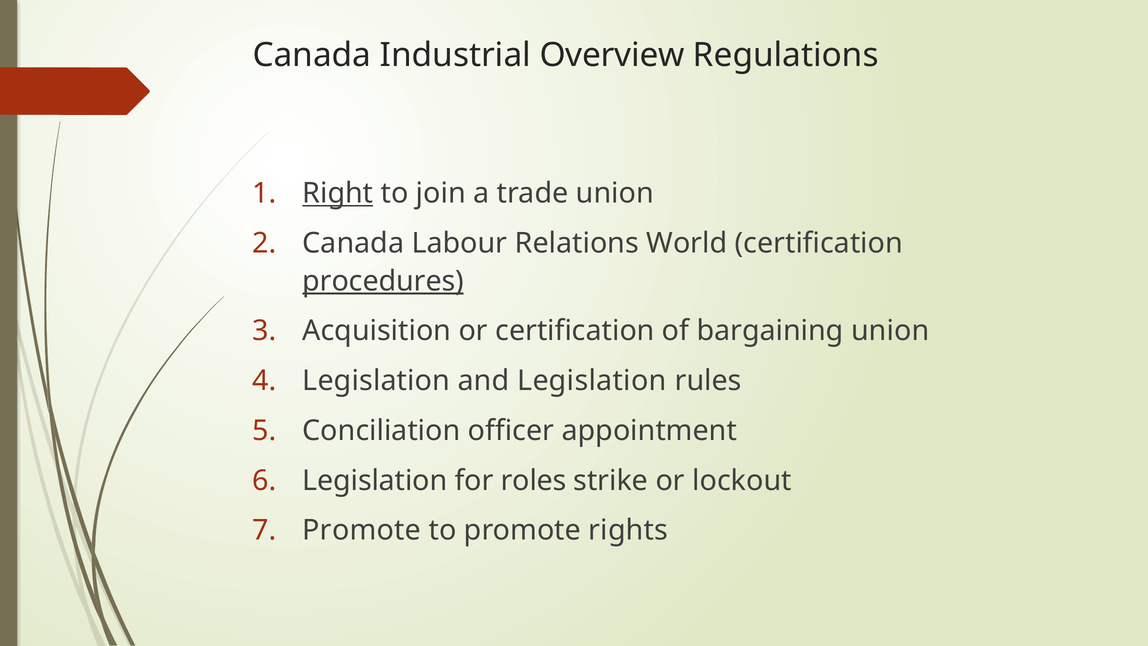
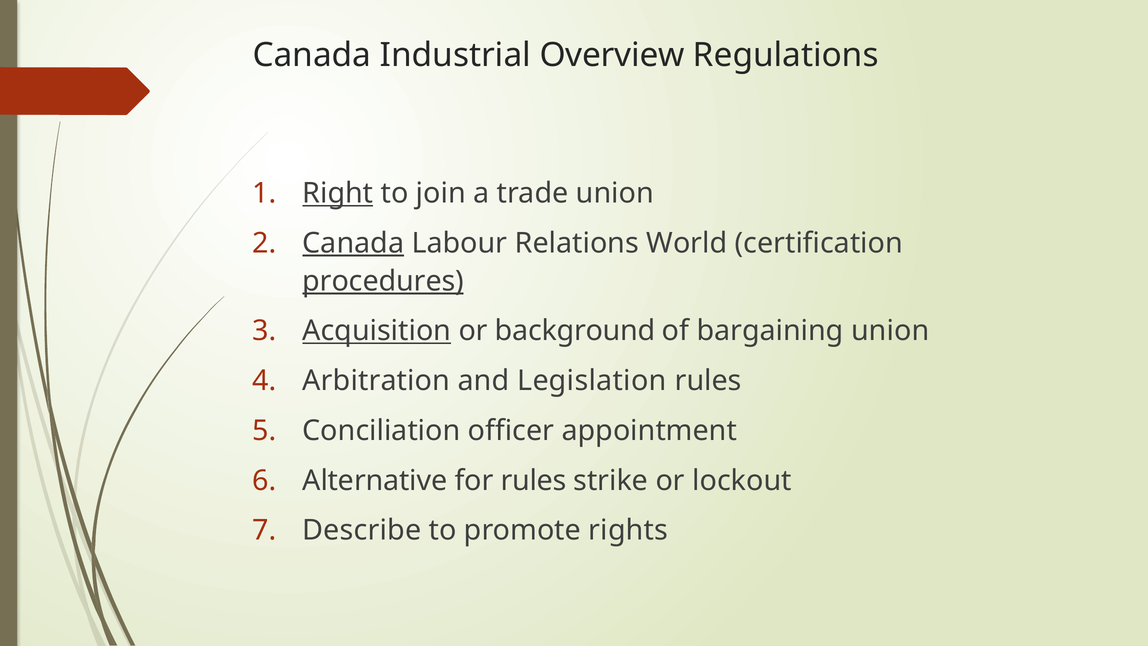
Canada at (353, 243) underline: none -> present
Acquisition underline: none -> present
or certification: certification -> background
Legislation at (376, 381): Legislation -> Arbitration
Legislation at (375, 480): Legislation -> Alternative
for roles: roles -> rules
Promote at (362, 530): Promote -> Describe
